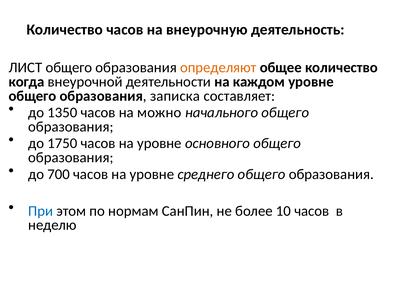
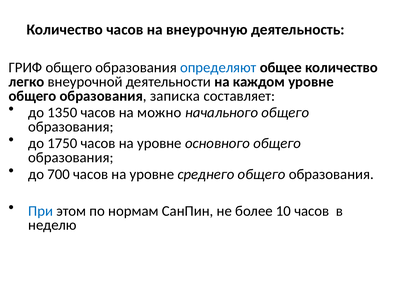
ЛИСТ: ЛИСТ -> ГРИФ
определяют colour: orange -> blue
когда: когда -> легко
